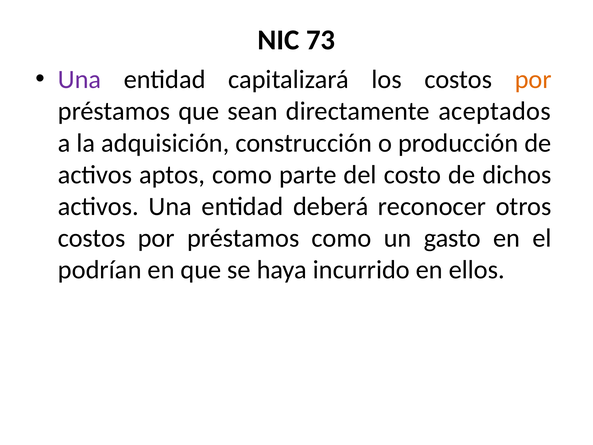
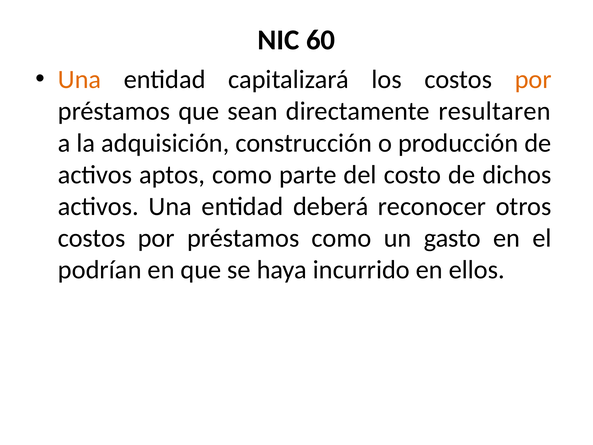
73: 73 -> 60
Una at (80, 80) colour: purple -> orange
aceptados: aceptados -> resultaren
